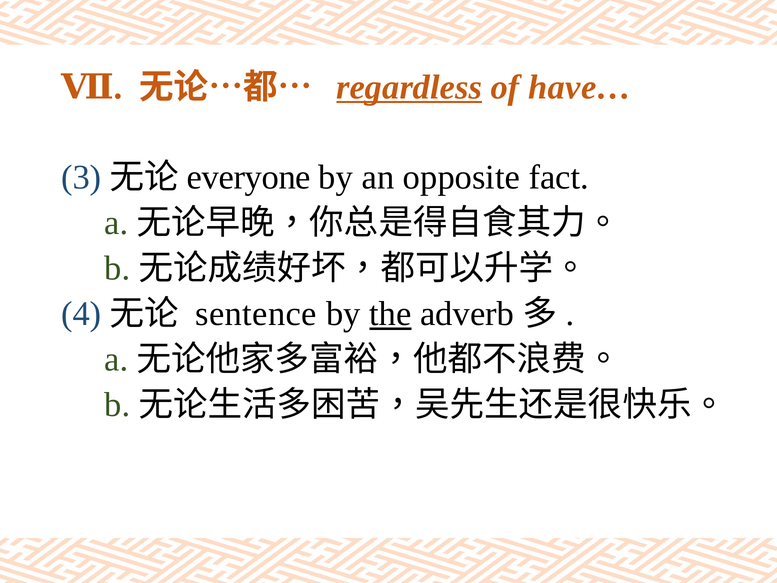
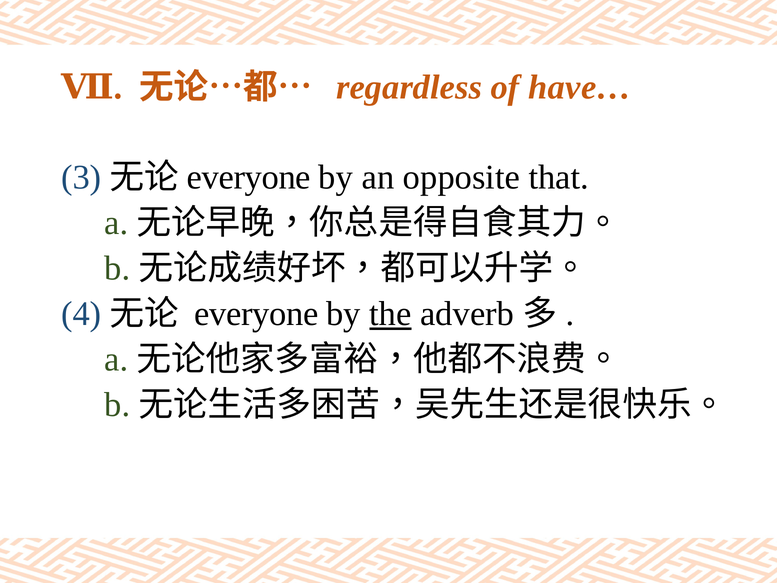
regardless underline: present -> none
fact: fact -> that
sentence at (256, 314): sentence -> everyone
